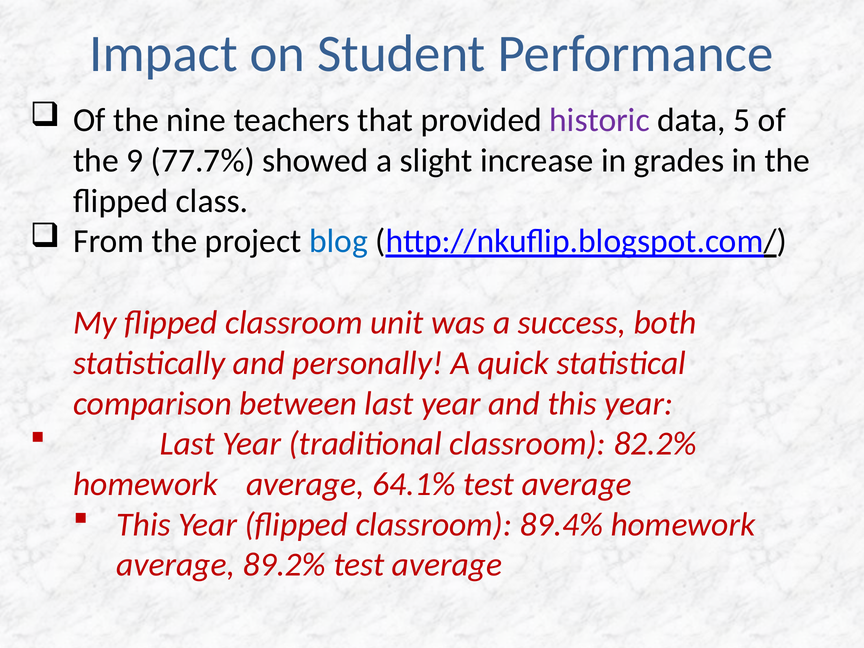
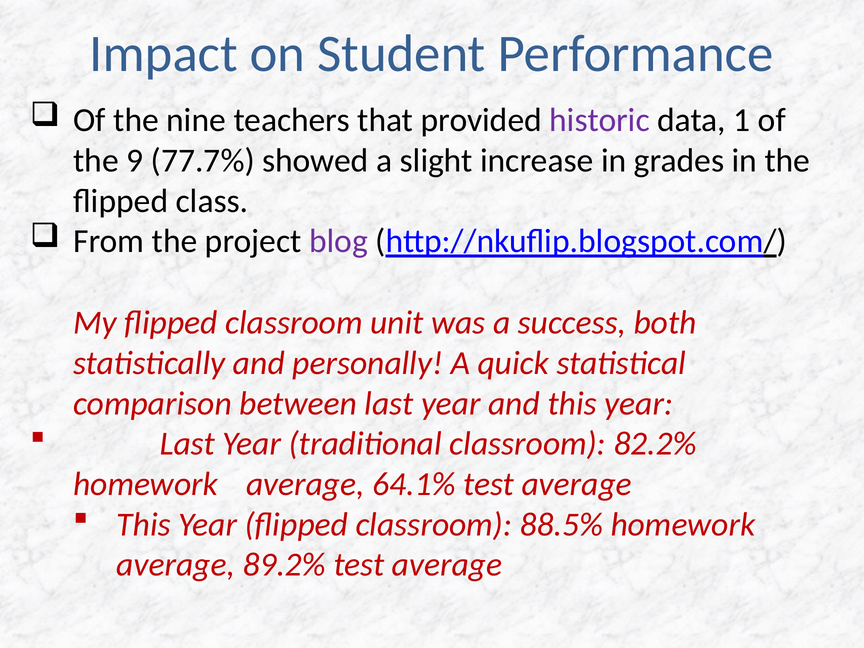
5: 5 -> 1
blog colour: blue -> purple
89.4%: 89.4% -> 88.5%
